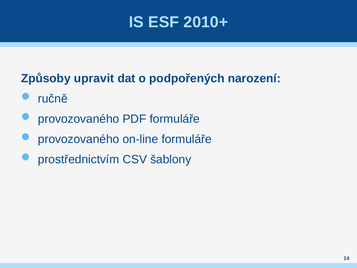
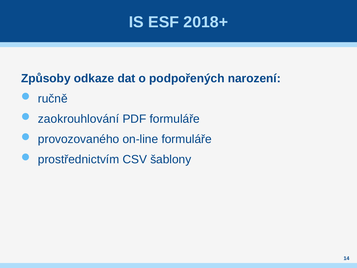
2010+: 2010+ -> 2018+
upravit: upravit -> odkaze
provozovaného at (79, 119): provozovaného -> zaokrouhlování
